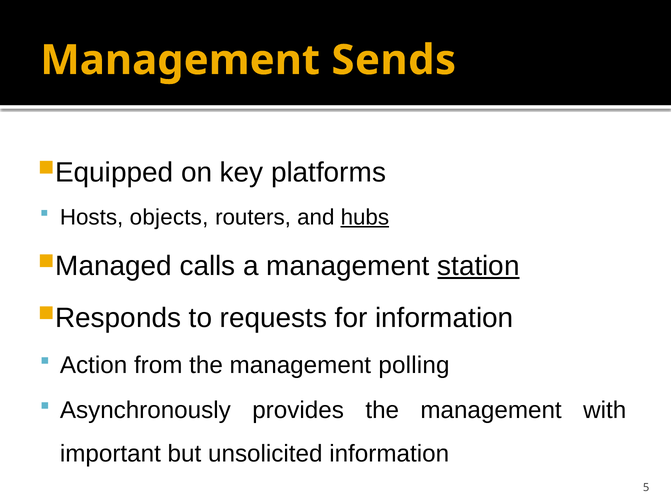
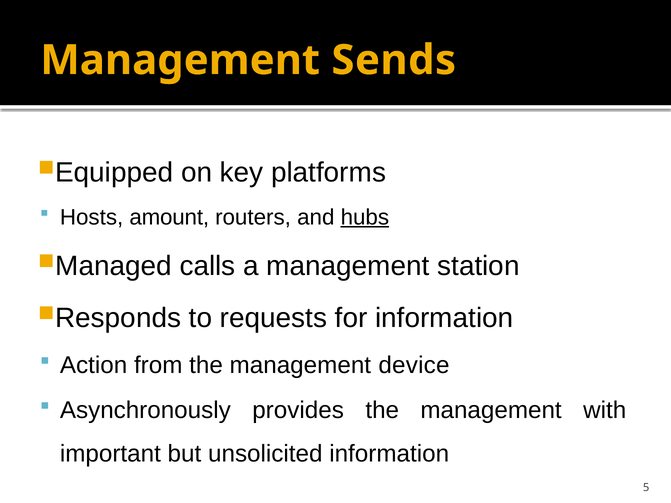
objects: objects -> amount
station underline: present -> none
polling: polling -> device
